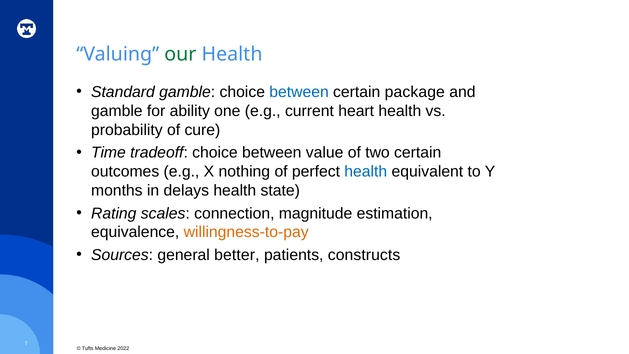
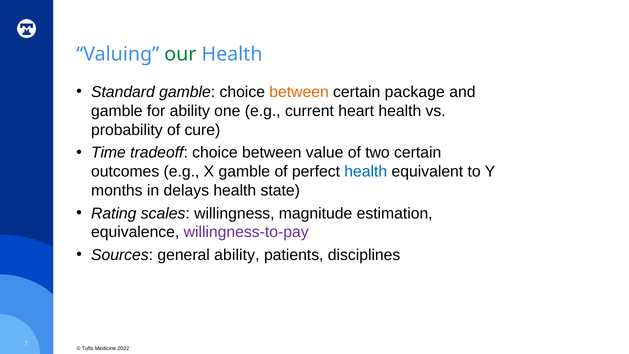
between at (299, 92) colour: blue -> orange
X nothing: nothing -> gamble
connection: connection -> willingness
willingness-to-pay colour: orange -> purple
general better: better -> ability
constructs: constructs -> disciplines
